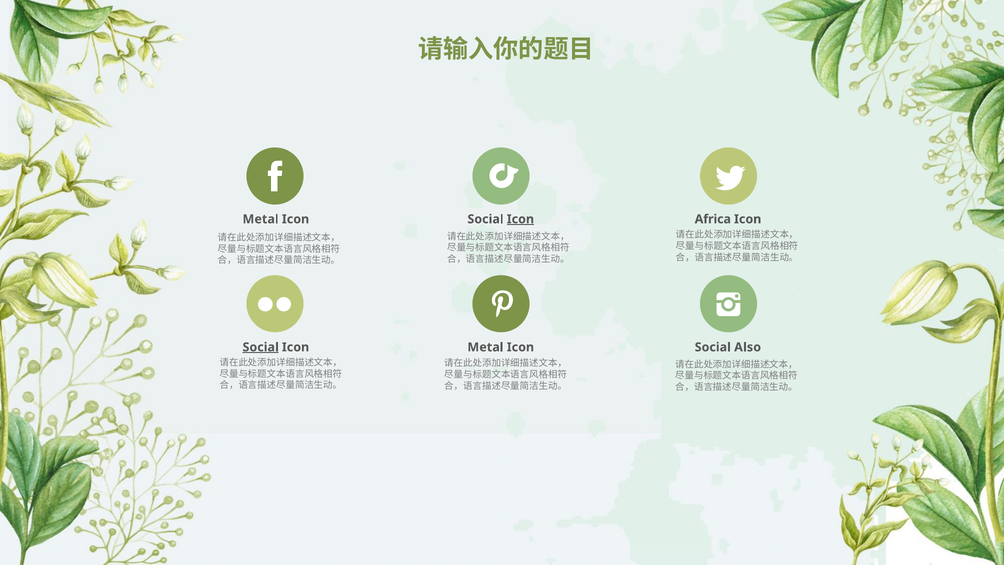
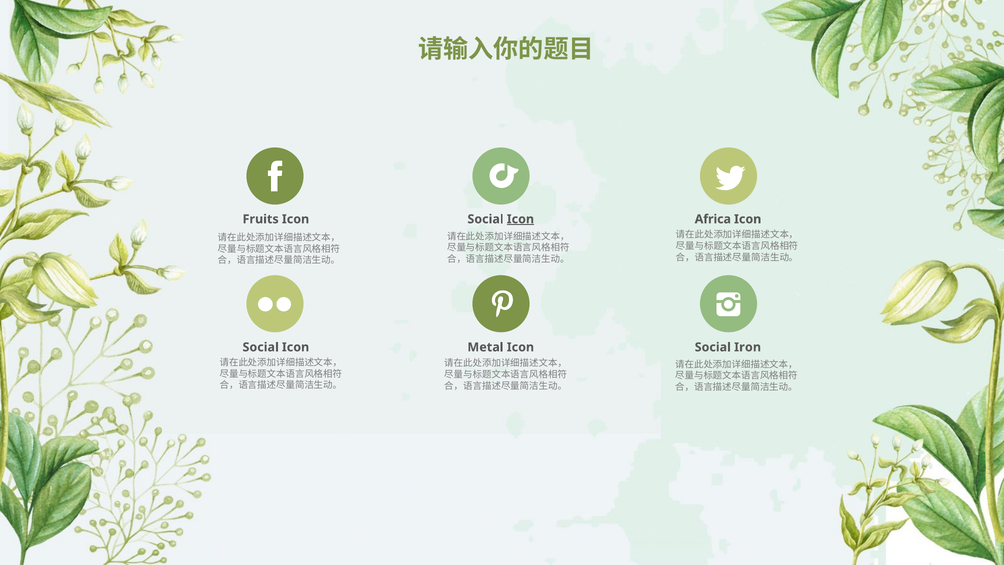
Metal at (261, 219): Metal -> Fruits
Social at (261, 347) underline: present -> none
Also: Also -> Iron
